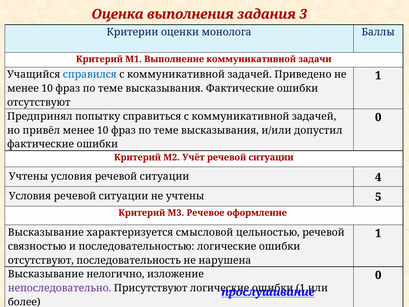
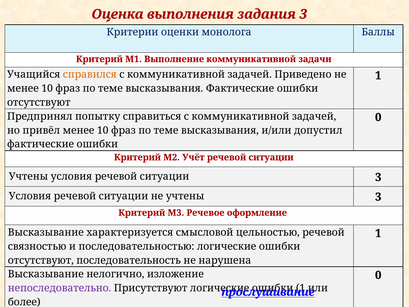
справился colour: blue -> orange
ситуации 4: 4 -> 3
учтены 5: 5 -> 3
